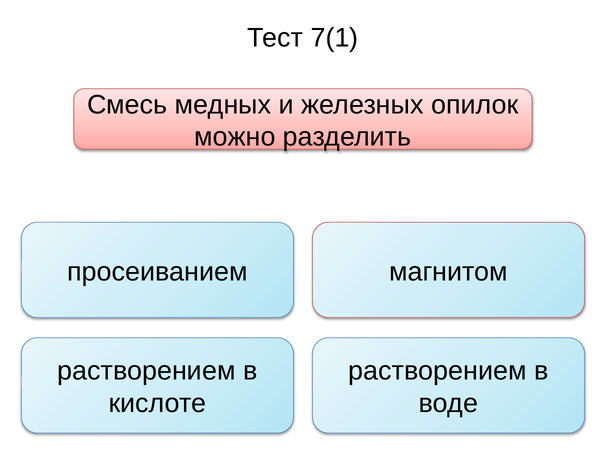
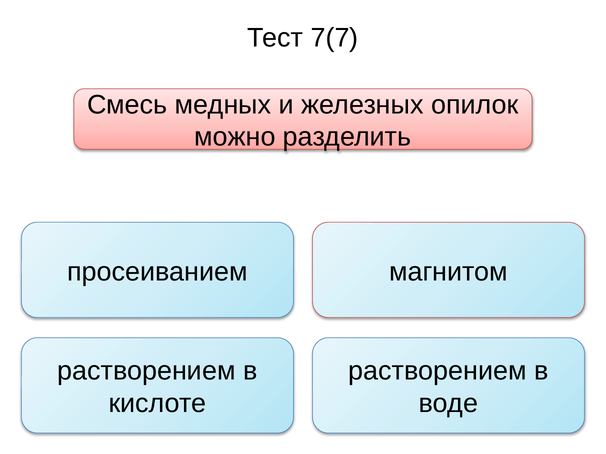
7(1: 7(1 -> 7(7
